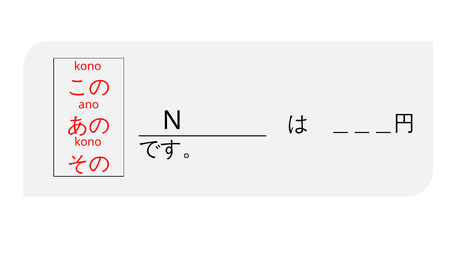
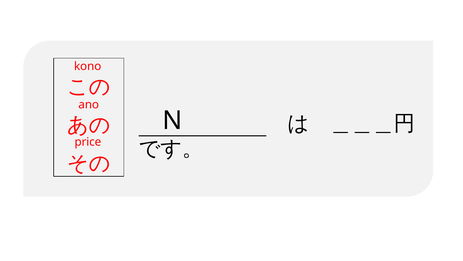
kono at (88, 142): kono -> price
